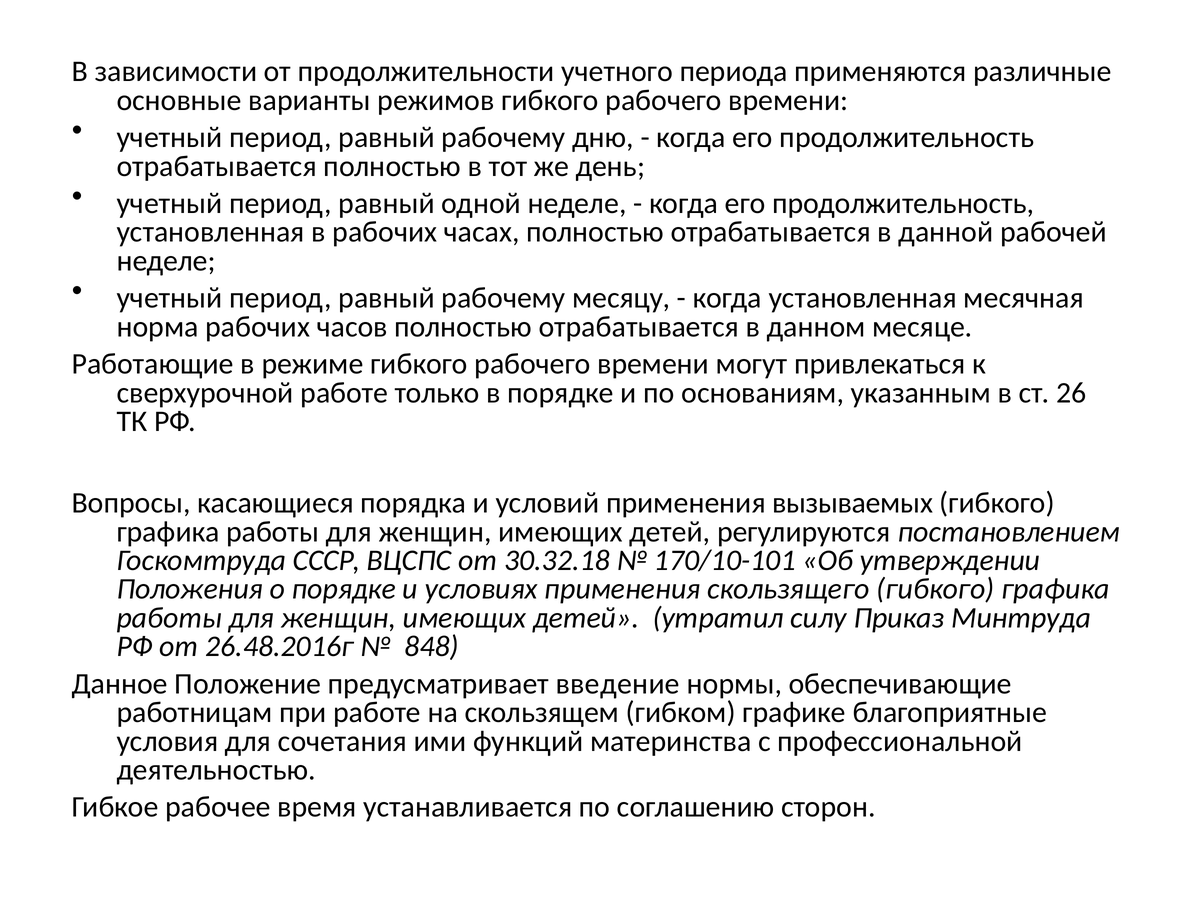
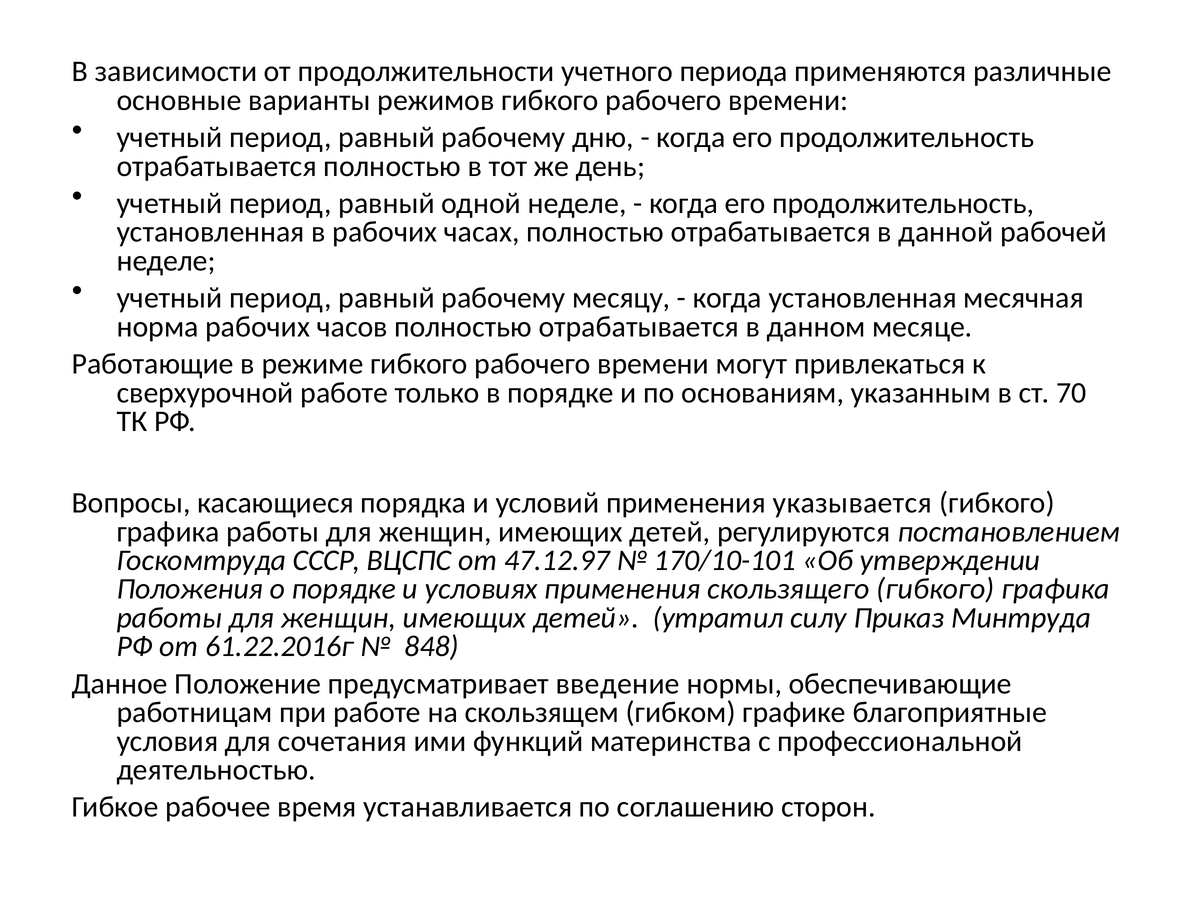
26: 26 -> 70
вызываемых: вызываемых -> указывается
30.32.18: 30.32.18 -> 47.12.97
26.48.2016г: 26.48.2016г -> 61.22.2016г
